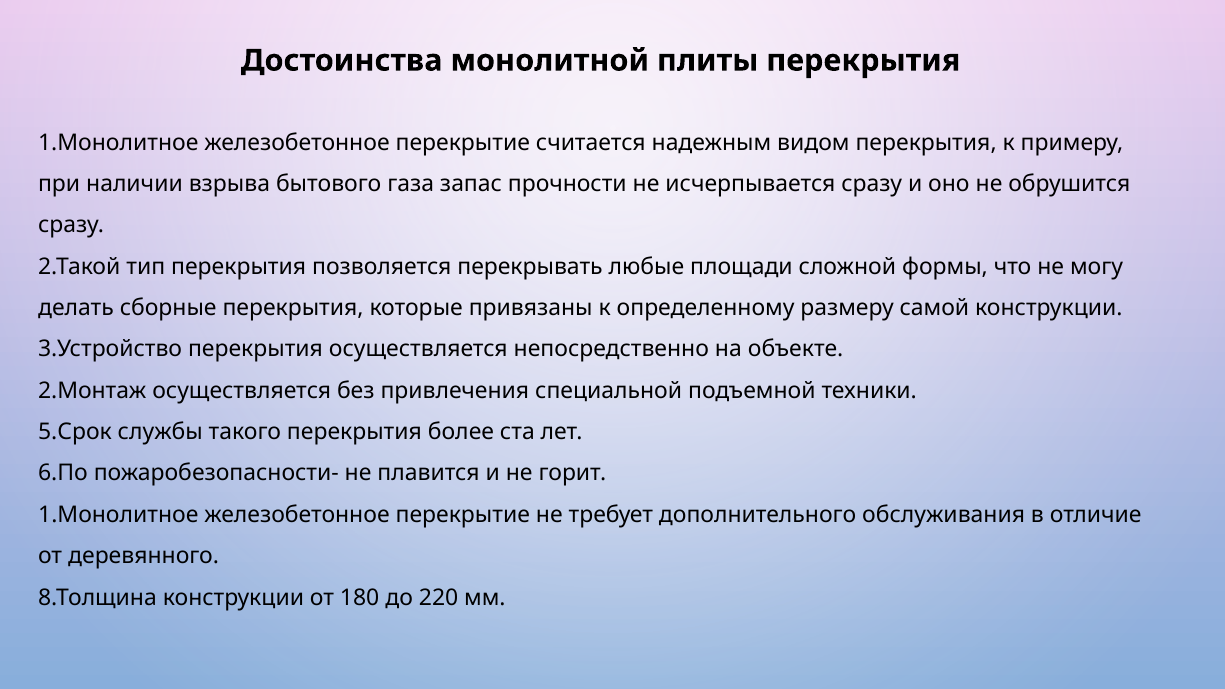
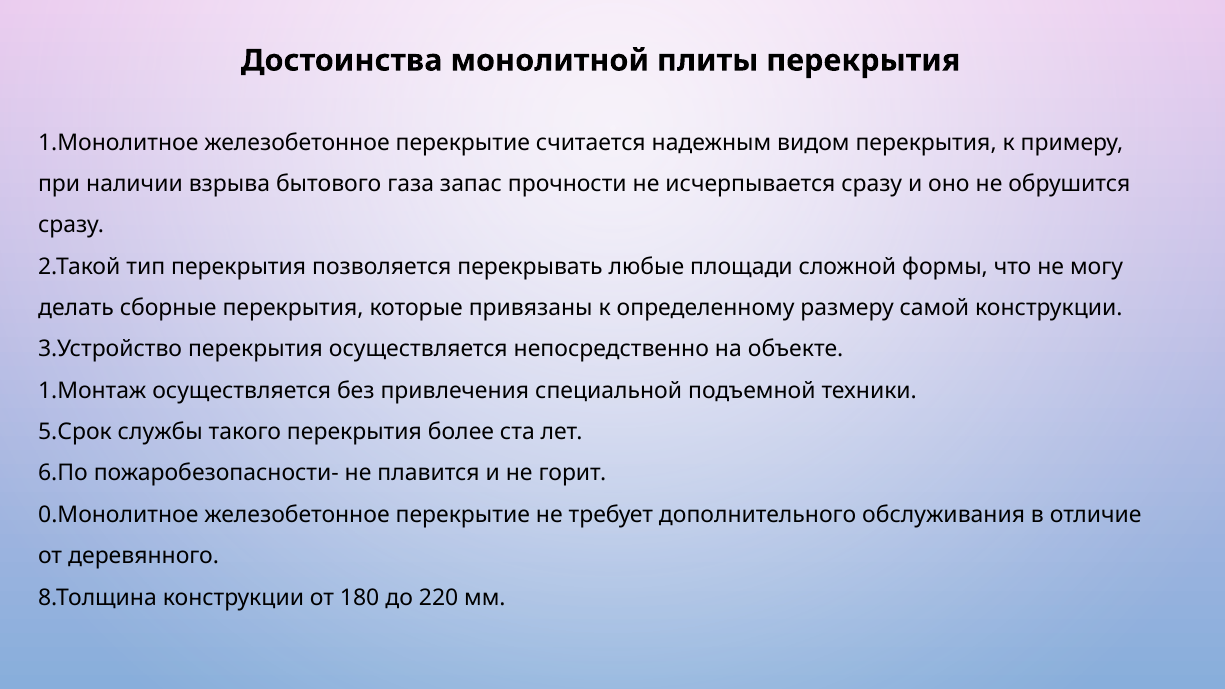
2.Монтаж: 2.Монтаж -> 1.Монтаж
1.Монолитное at (118, 515): 1.Монолитное -> 0.Монолитное
